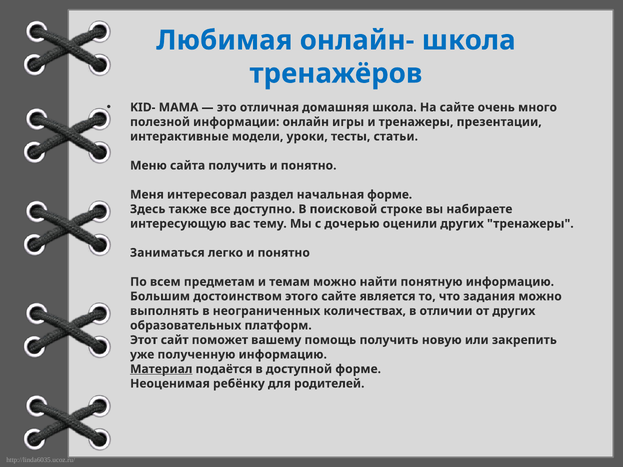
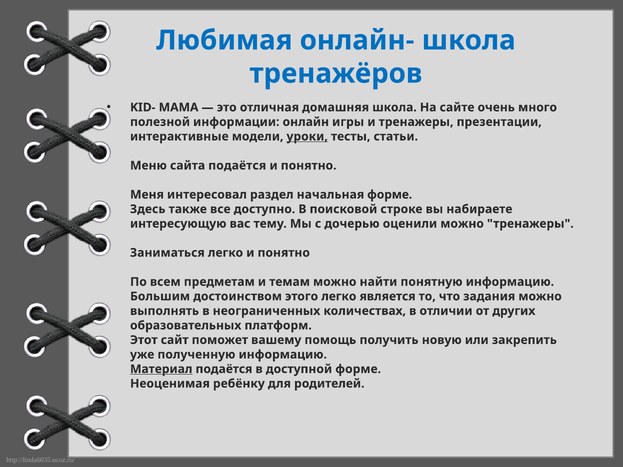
уроки underline: none -> present
сайта получить: получить -> подаётся
оценили других: других -> можно
этого сайте: сайте -> легко
